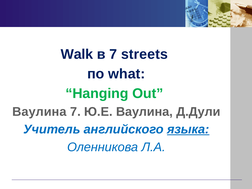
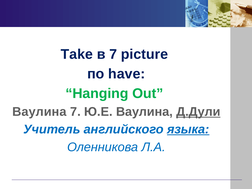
Walk: Walk -> Take
streets: streets -> picture
what: what -> have
Д.Дули underline: none -> present
